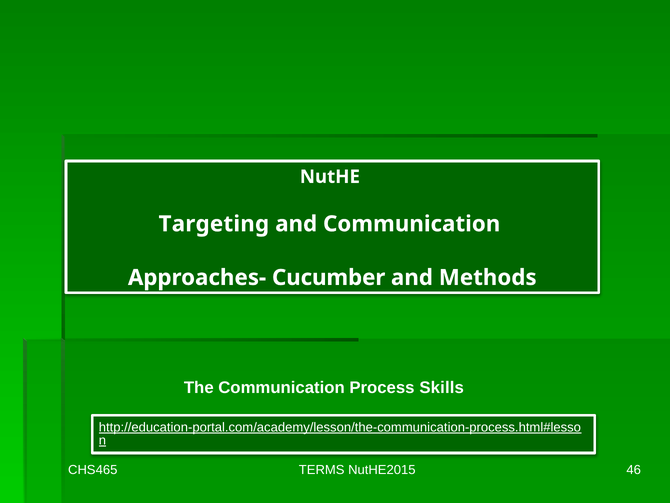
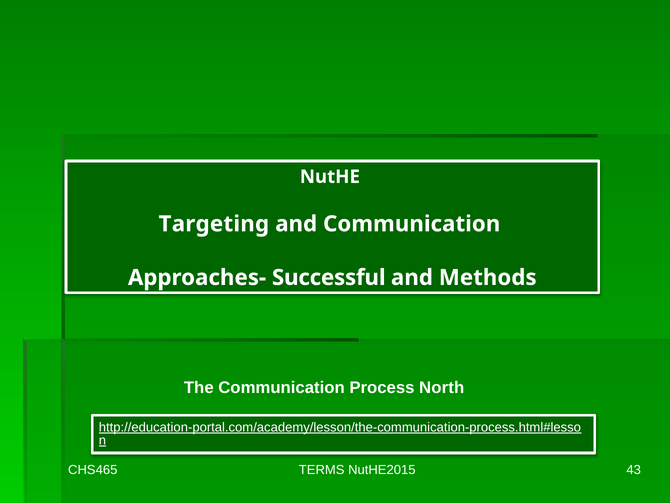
Cucumber: Cucumber -> Successful
Skills: Skills -> North
46: 46 -> 43
